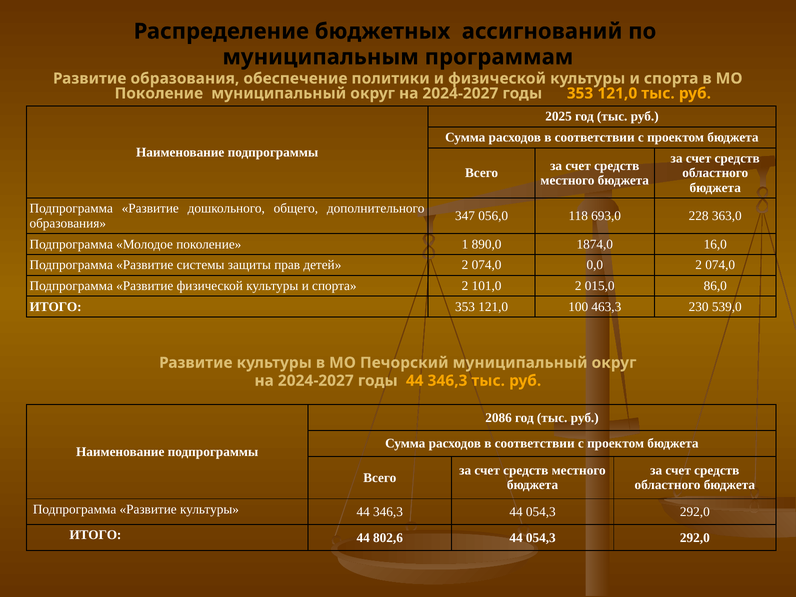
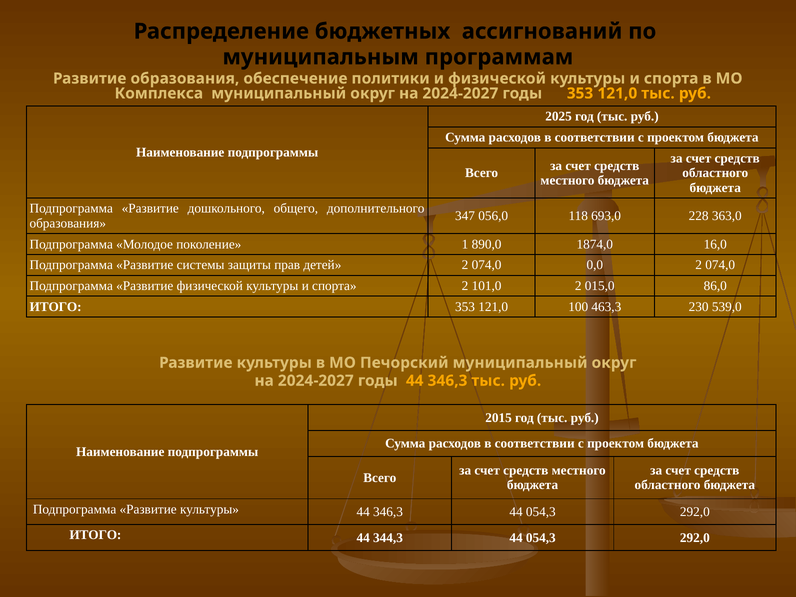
Поколение at (159, 93): Поколение -> Комплекса
2086: 2086 -> 2015
802,6: 802,6 -> 344,3
